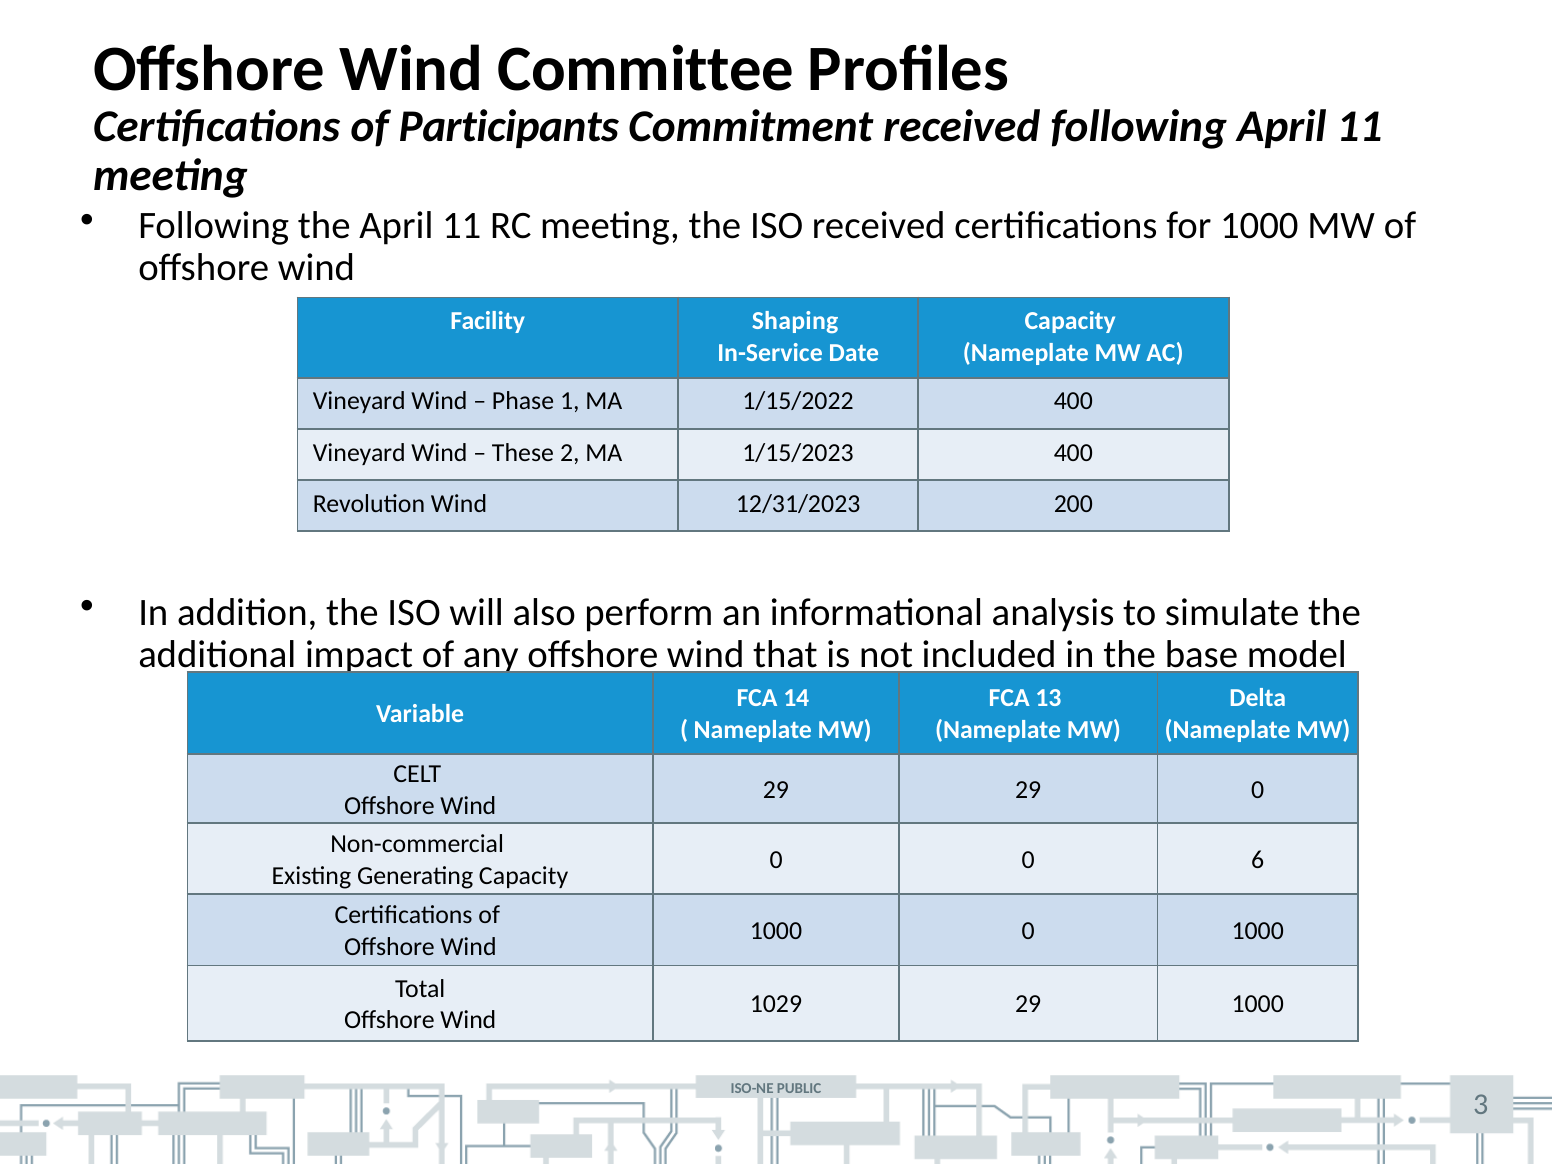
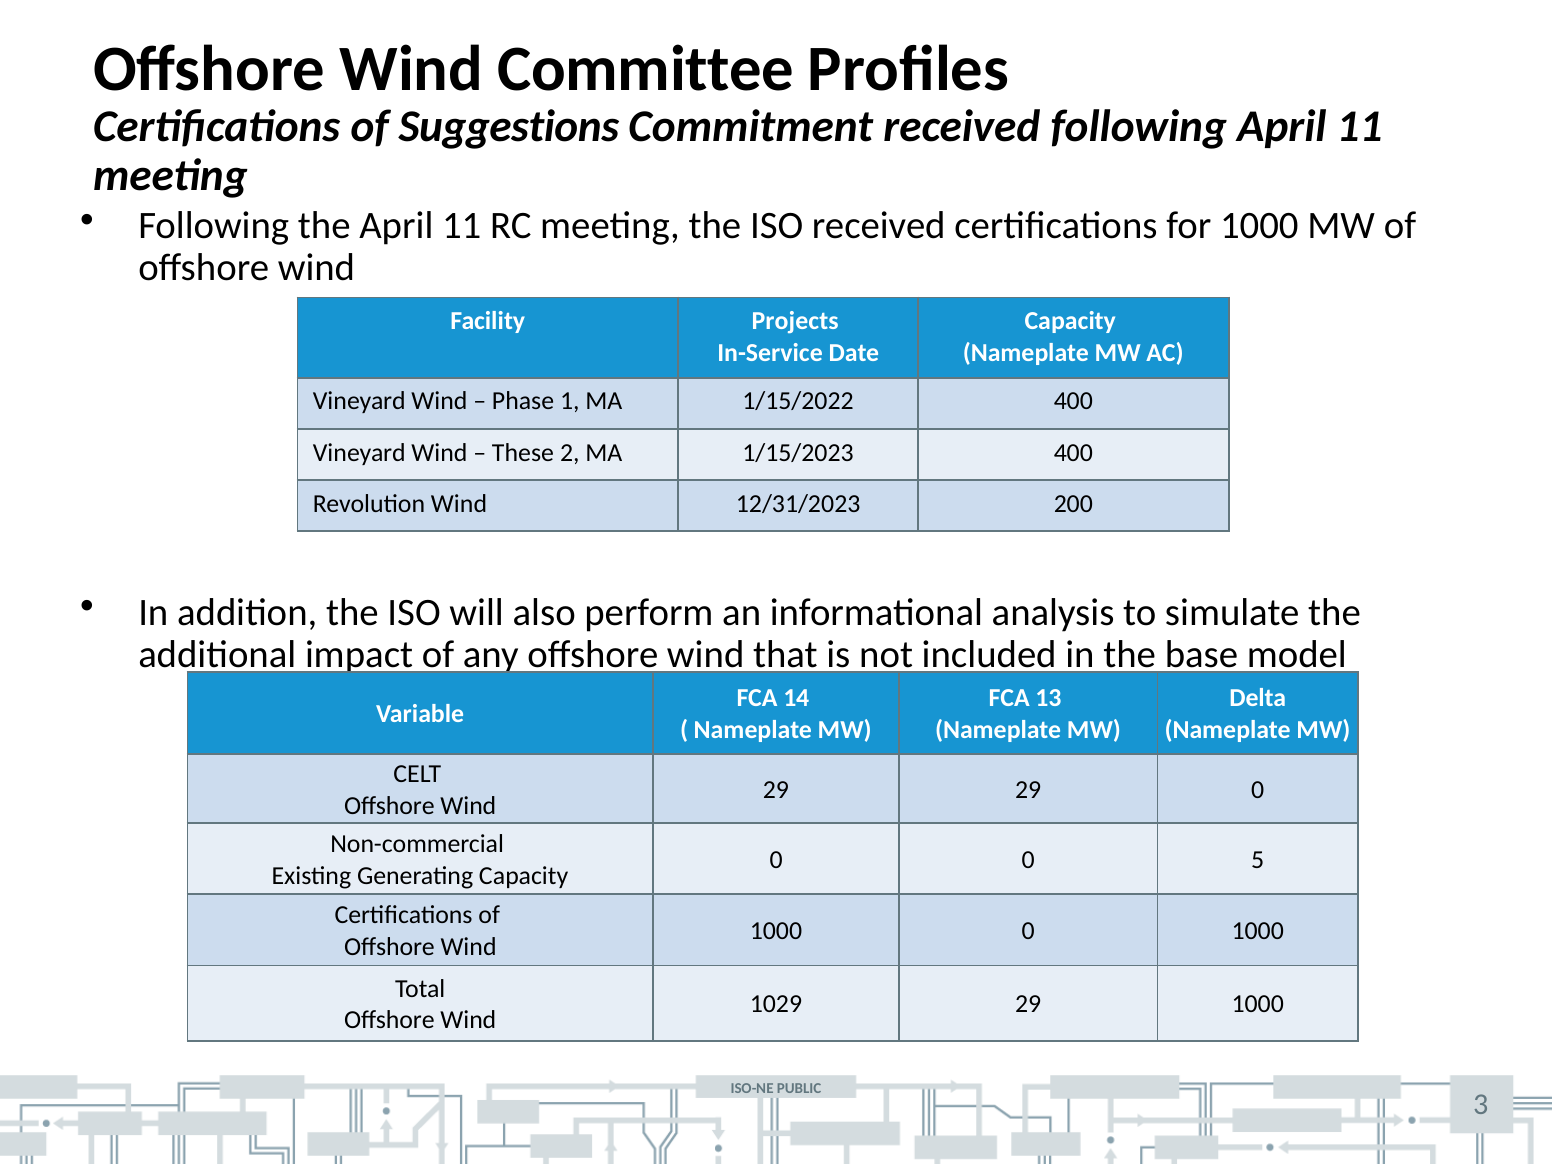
Participants: Participants -> Suggestions
Shaping: Shaping -> Projects
6: 6 -> 5
